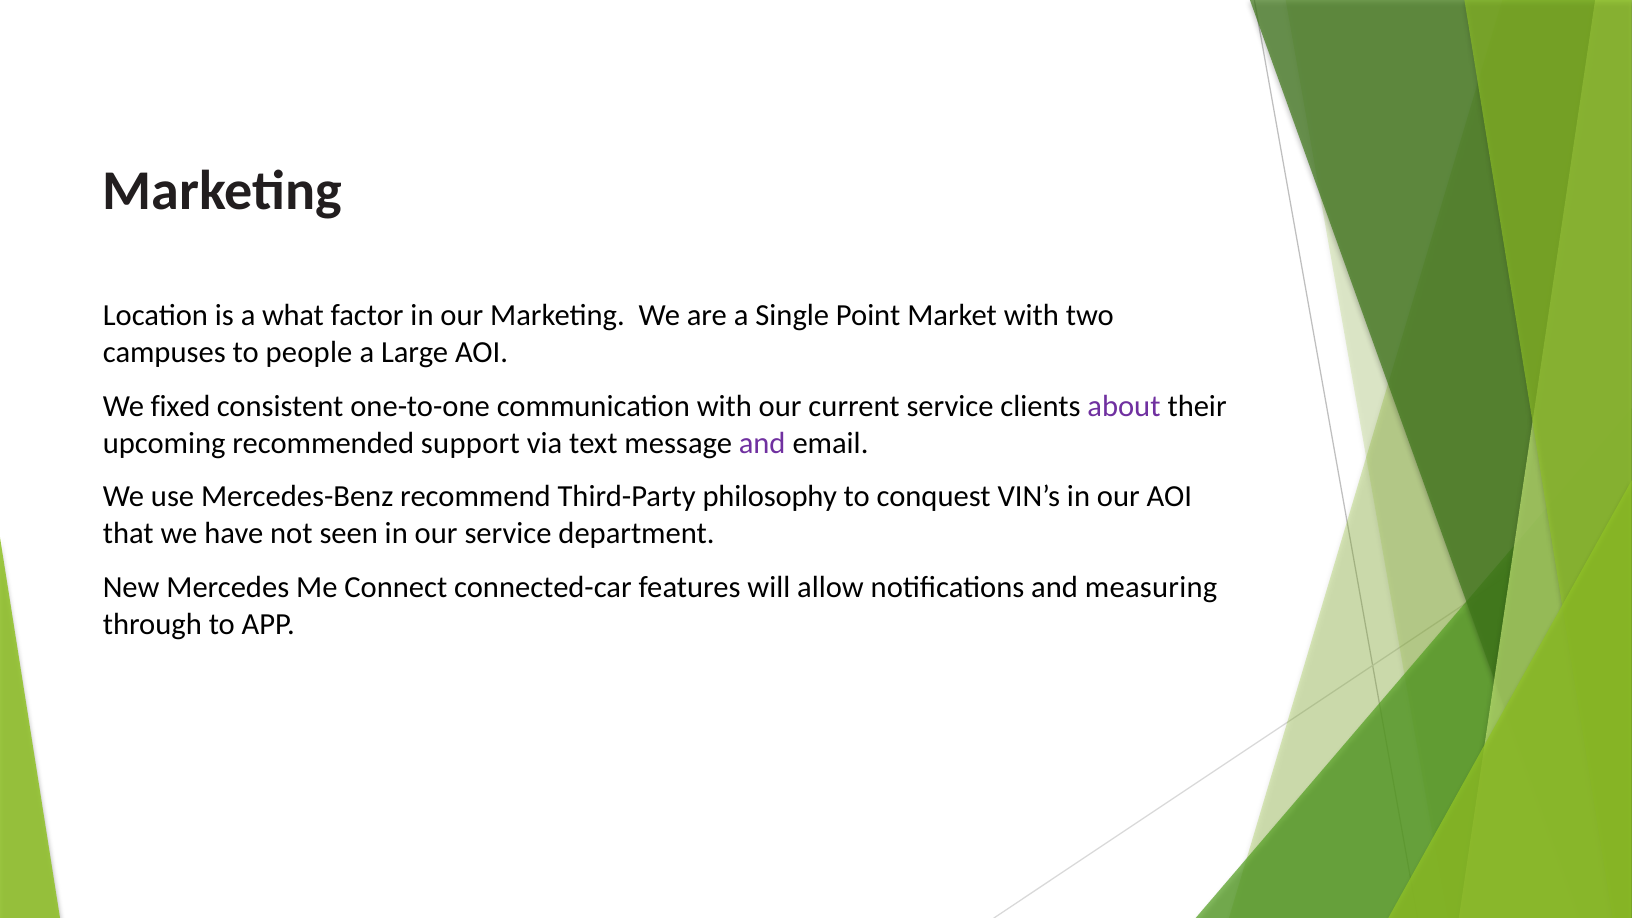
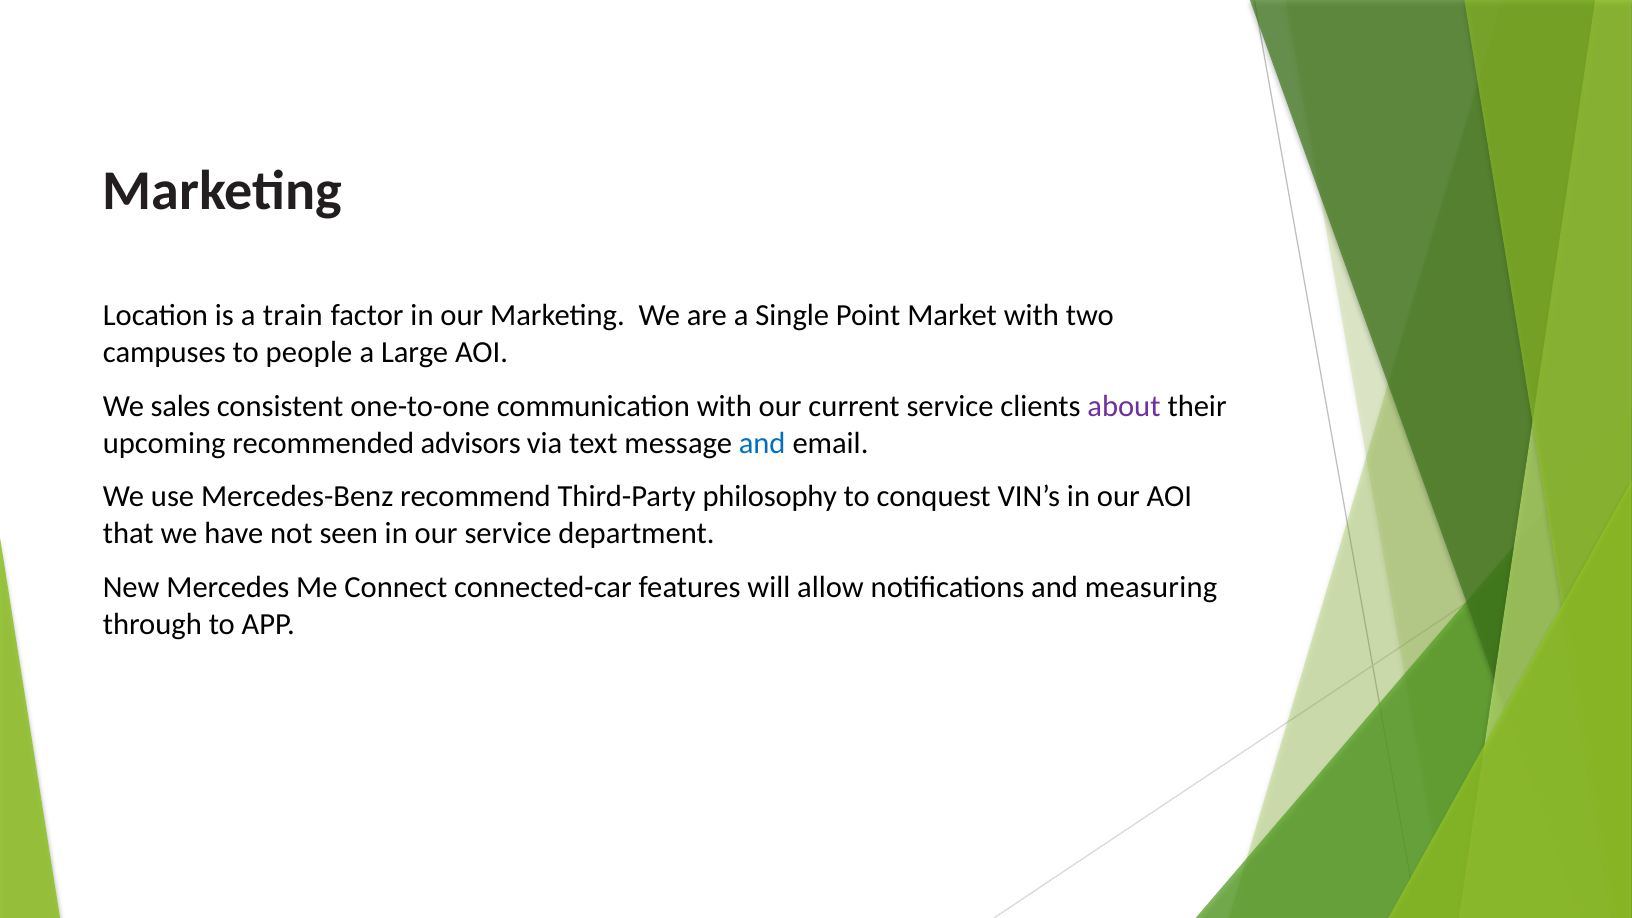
what: what -> train
fixed: fixed -> sales
support: support -> advisors
and at (762, 443) colour: purple -> blue
